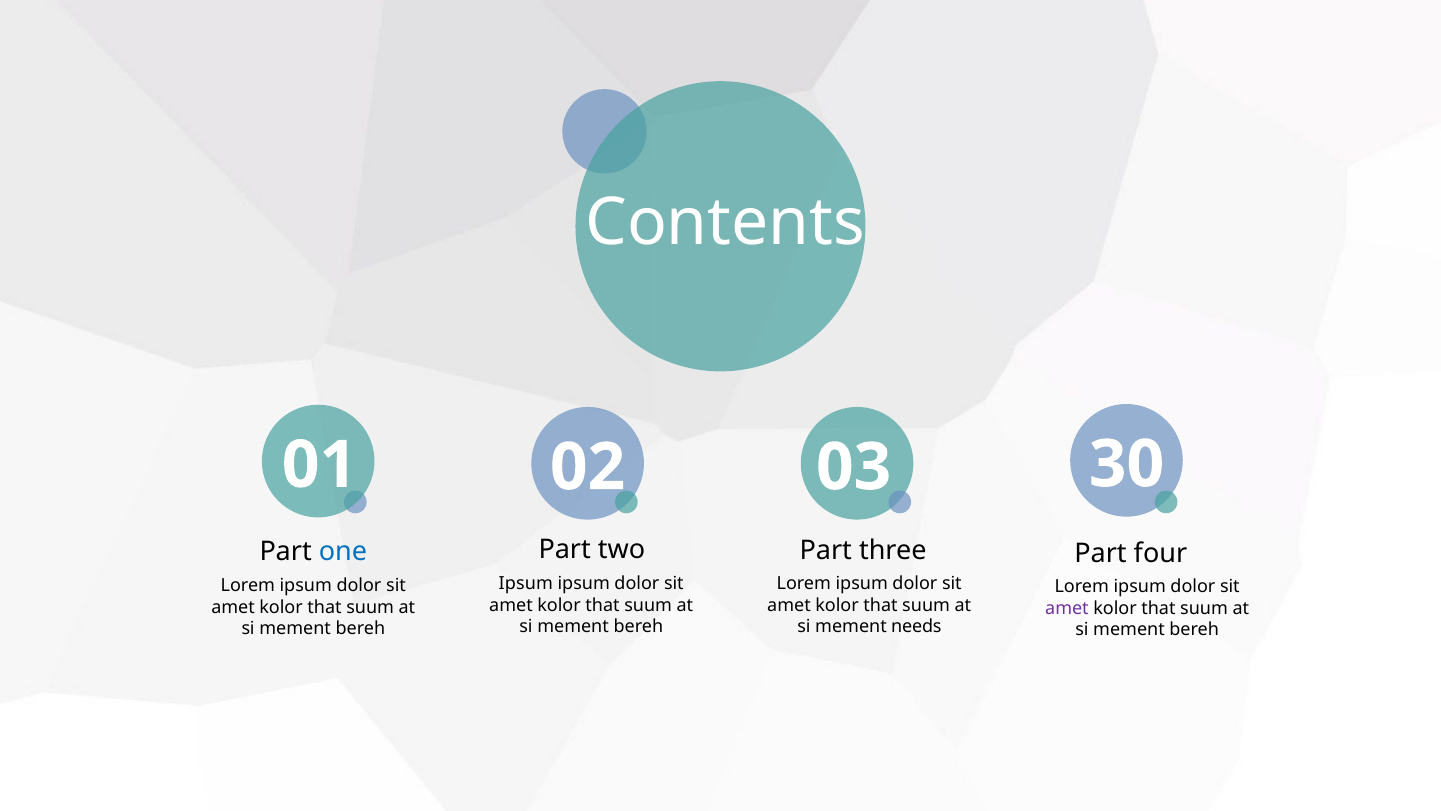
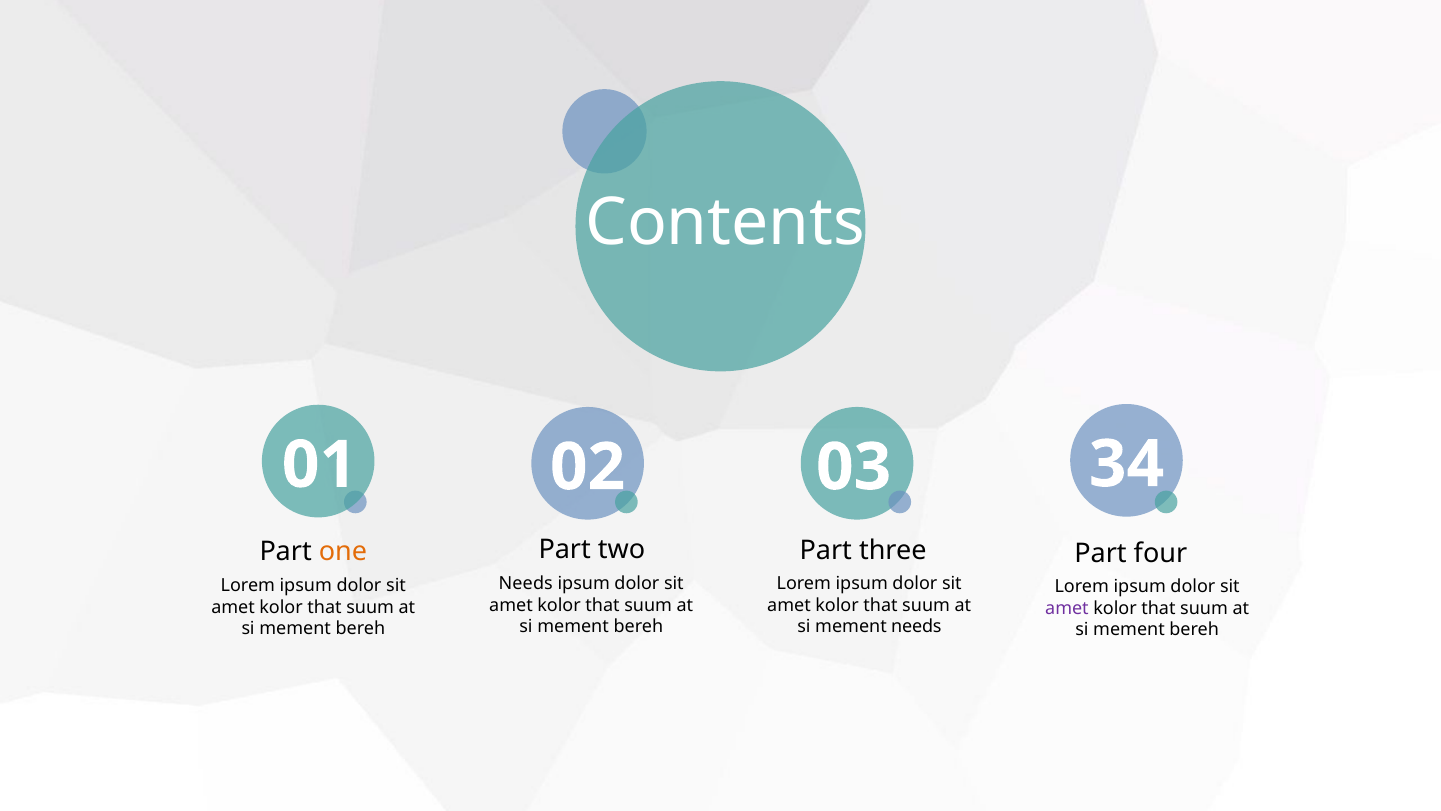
30: 30 -> 34
one colour: blue -> orange
Ipsum at (526, 583): Ipsum -> Needs
